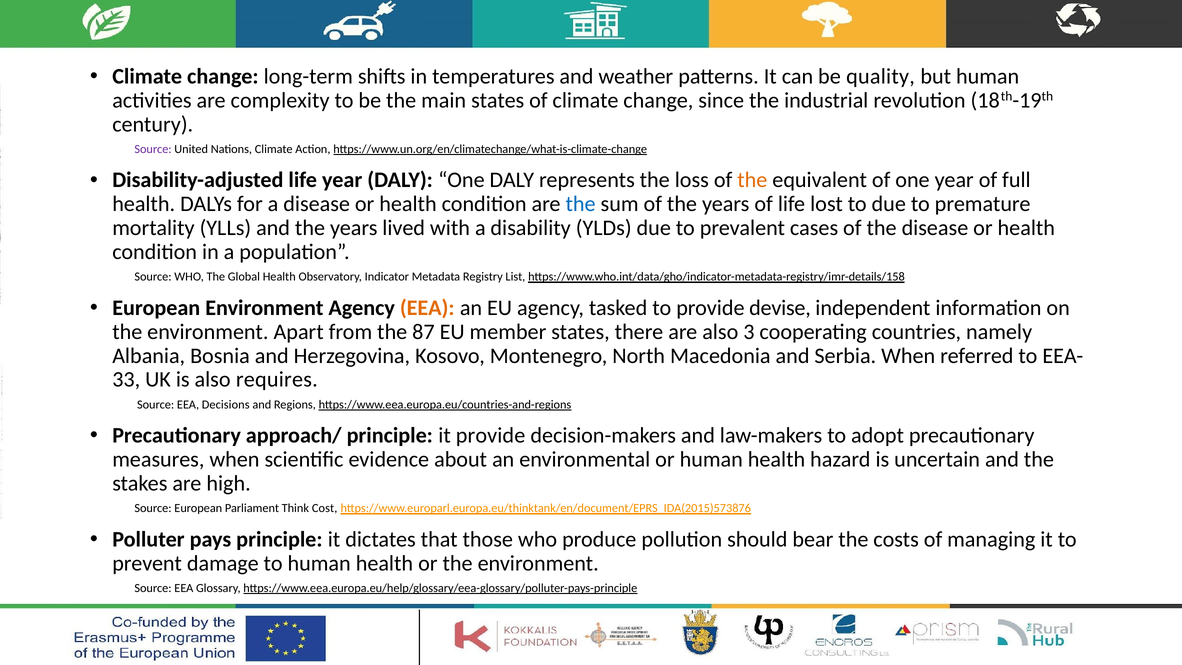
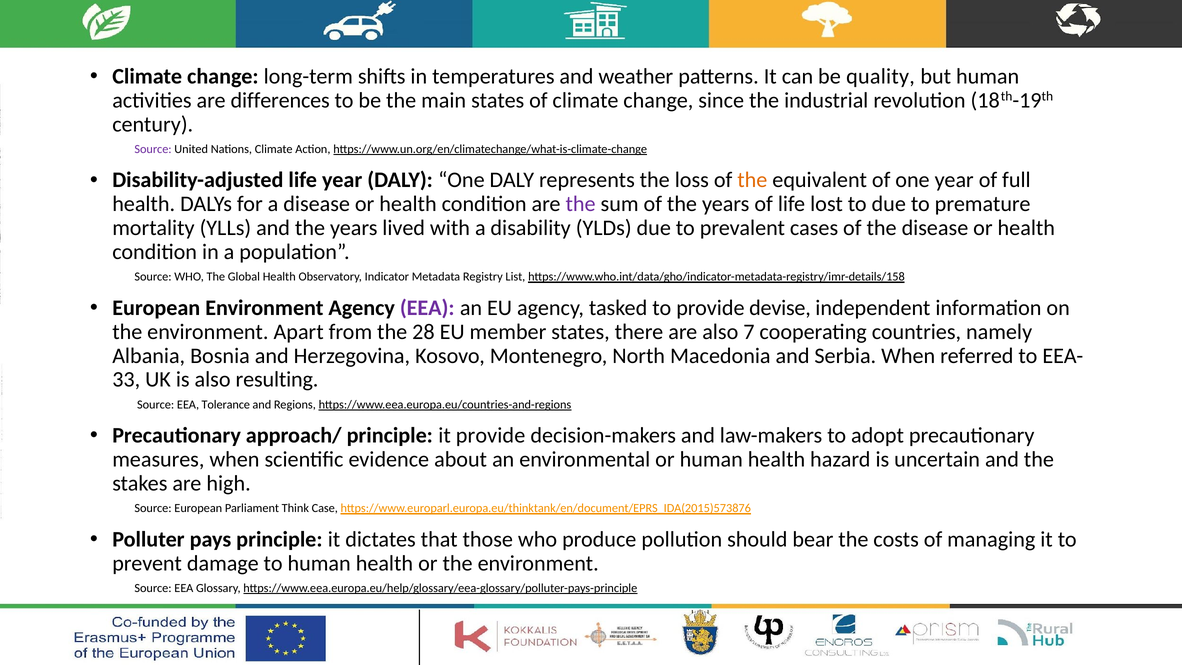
complexity: complexity -> differences
the at (581, 204) colour: blue -> purple
EEA at (427, 308) colour: orange -> purple
87: 87 -> 28
3: 3 -> 7
requires: requires -> resulting
Decisions: Decisions -> Tolerance
Cost: Cost -> Case
